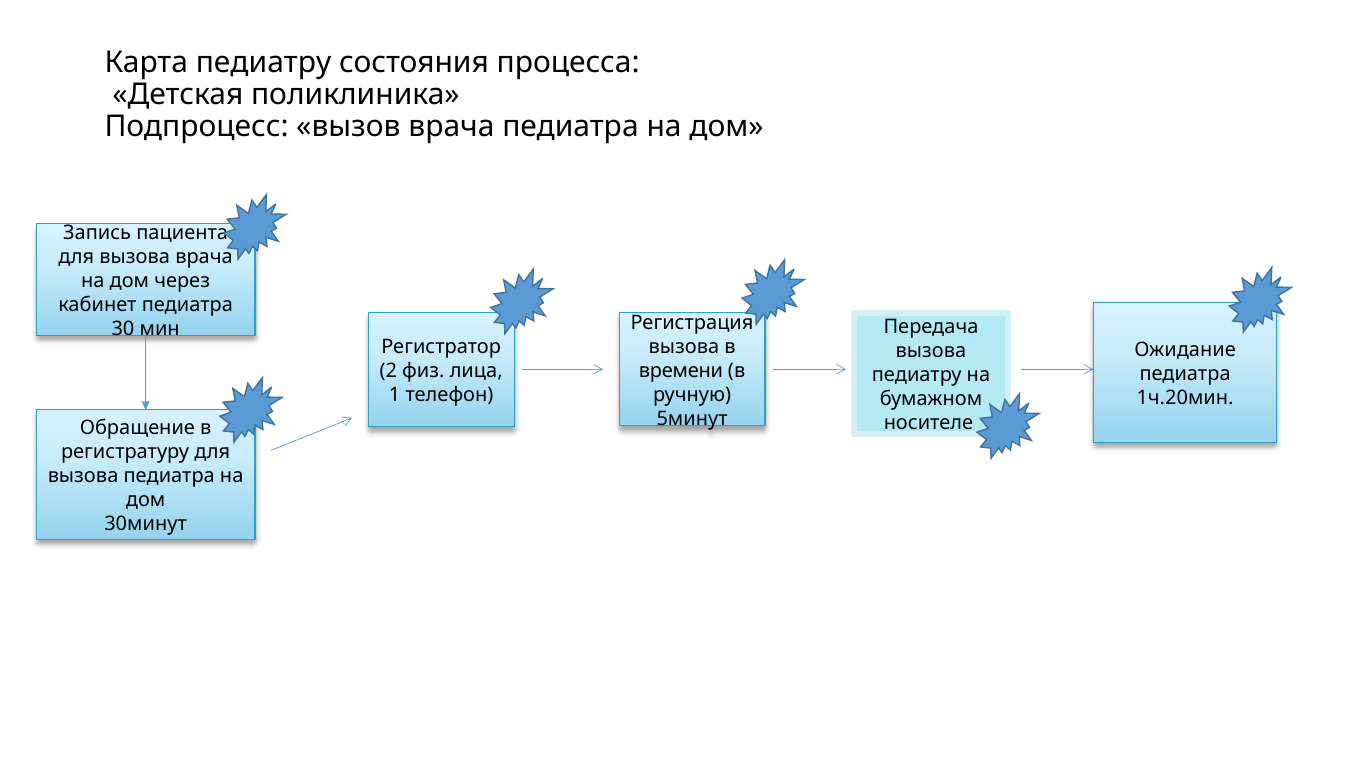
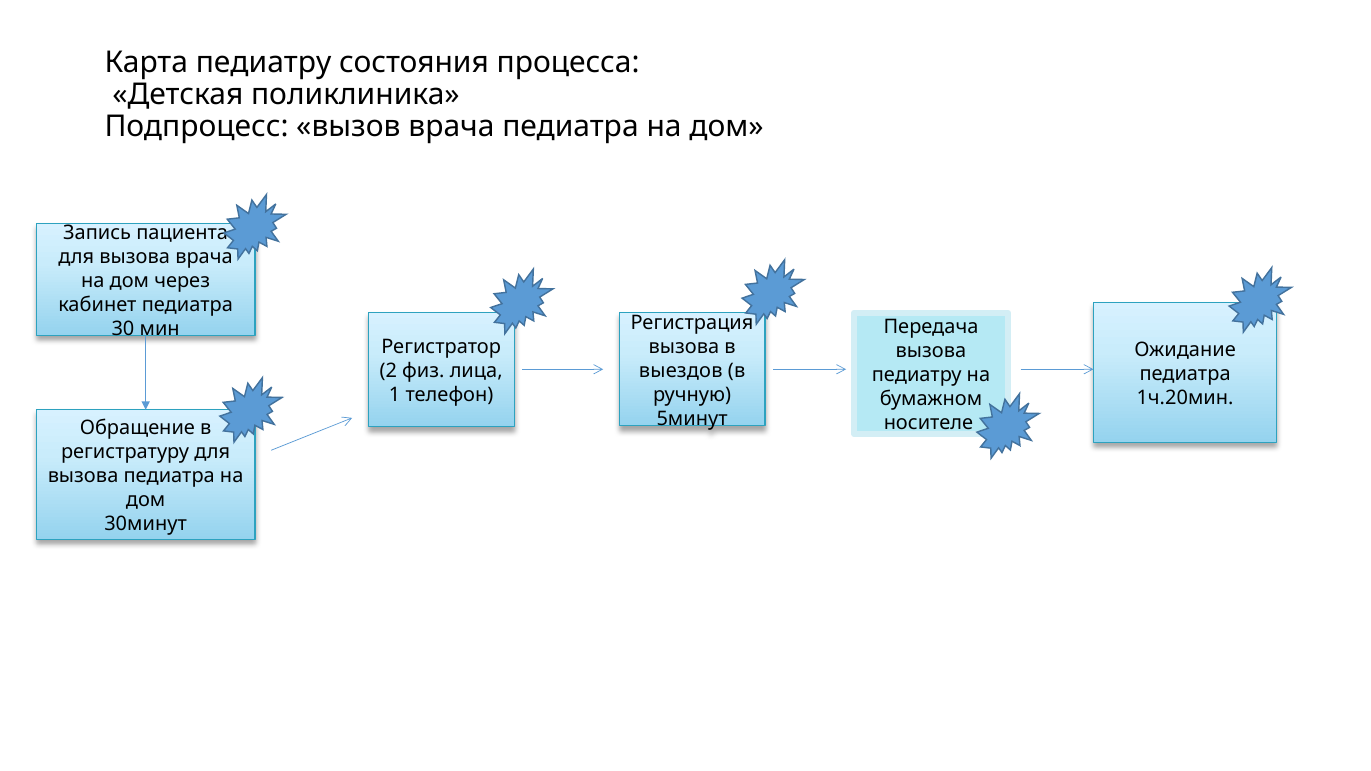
времени: времени -> выездов
